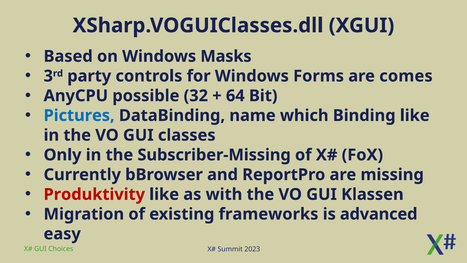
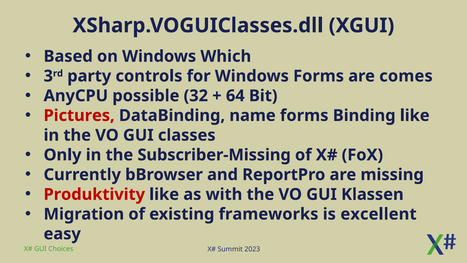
Masks: Masks -> Which
Pictures colour: blue -> red
name which: which -> forms
advanced: advanced -> excellent
